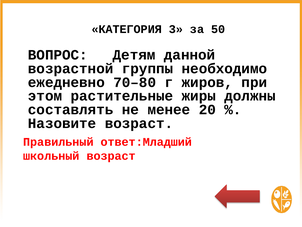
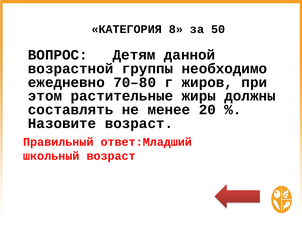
3: 3 -> 8
